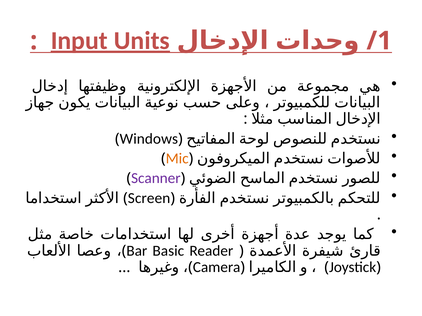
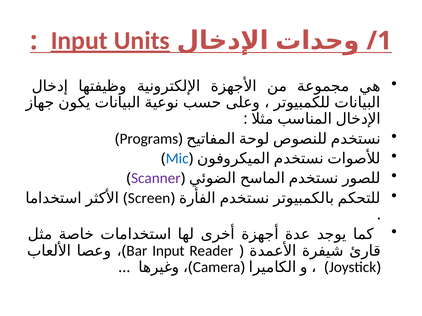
Windows: Windows -> Programs
Mic colour: orange -> blue
Bar Basic: Basic -> Input
